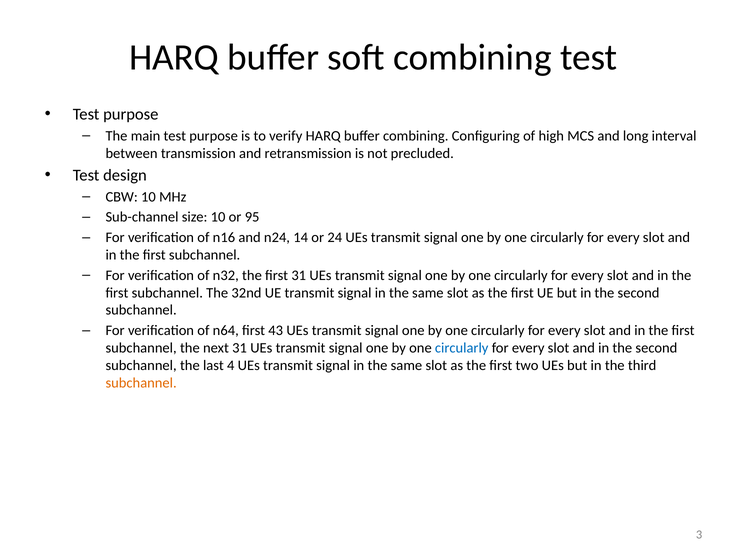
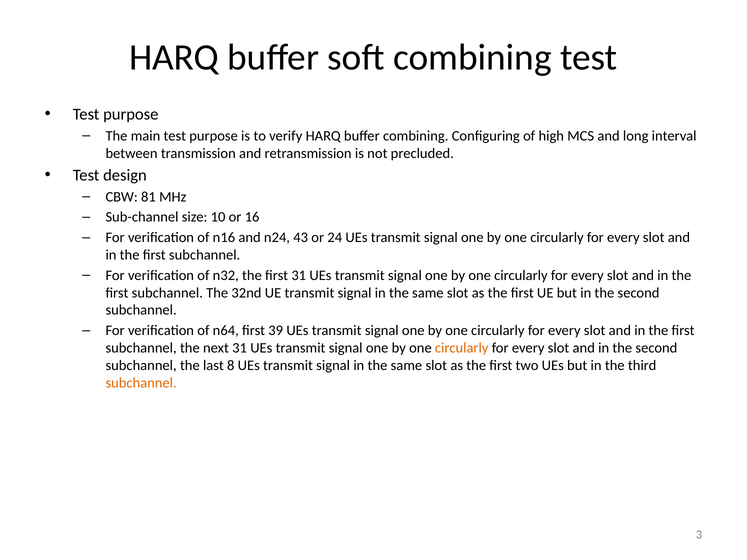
CBW 10: 10 -> 81
95: 95 -> 16
14: 14 -> 43
43: 43 -> 39
circularly at (462, 348) colour: blue -> orange
4: 4 -> 8
